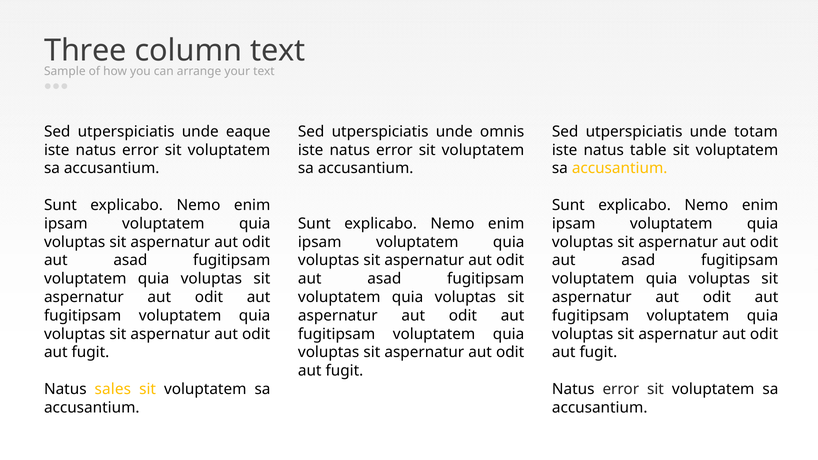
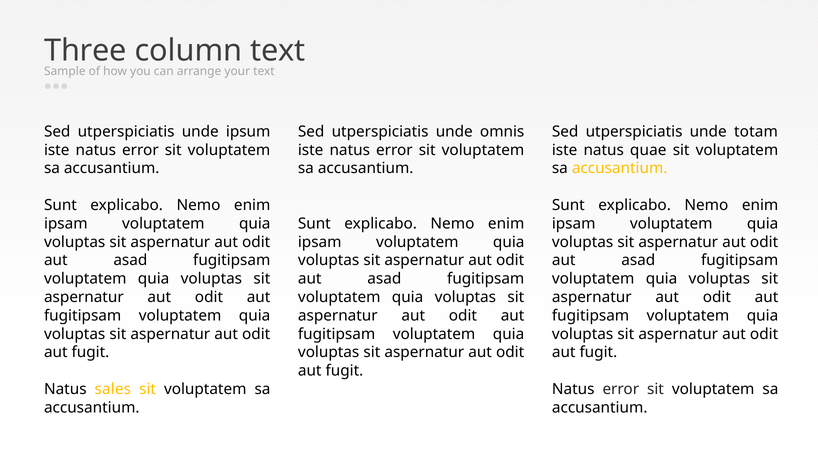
eaque: eaque -> ipsum
table: table -> quae
